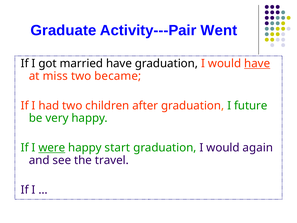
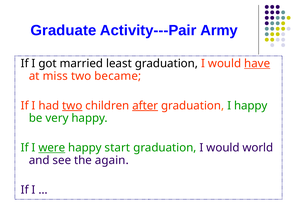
Went: Went -> Army
married have: have -> least
two at (72, 106) underline: none -> present
after underline: none -> present
I future: future -> happy
again: again -> world
travel: travel -> again
